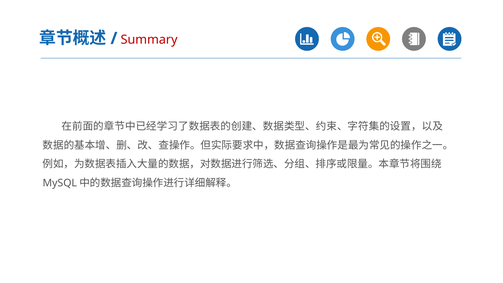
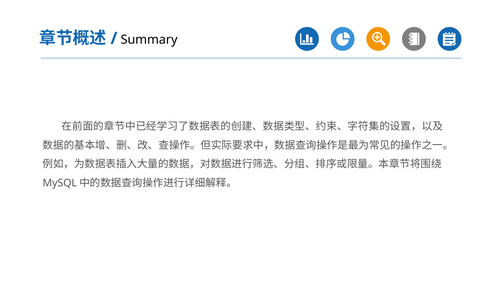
Summary colour: red -> black
